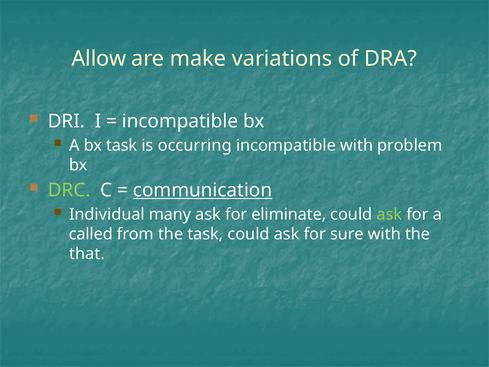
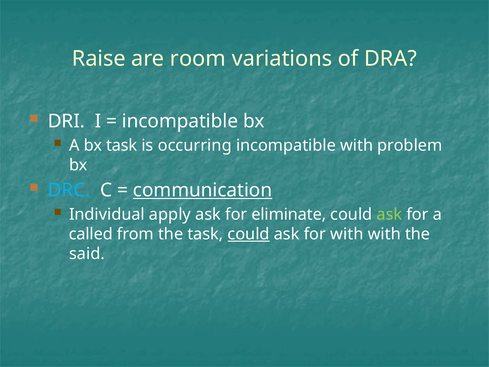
Allow: Allow -> Raise
make: make -> room
DRC colour: light green -> light blue
many: many -> apply
could at (249, 234) underline: none -> present
for sure: sure -> with
that: that -> said
